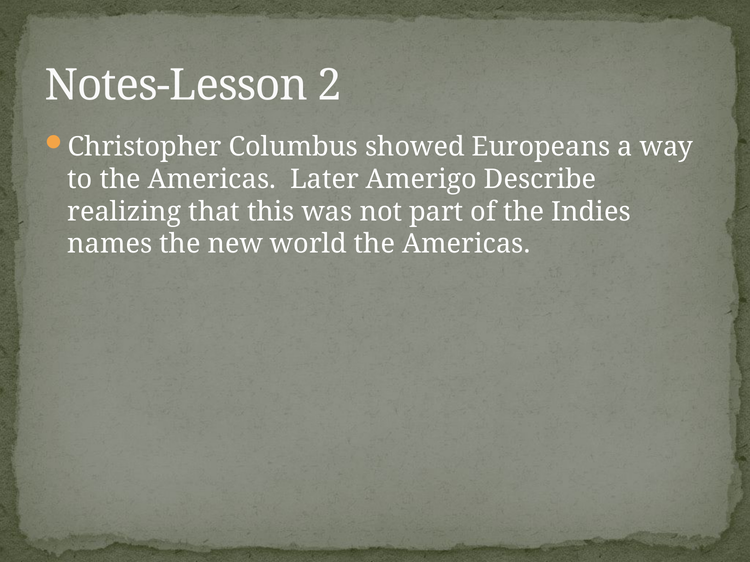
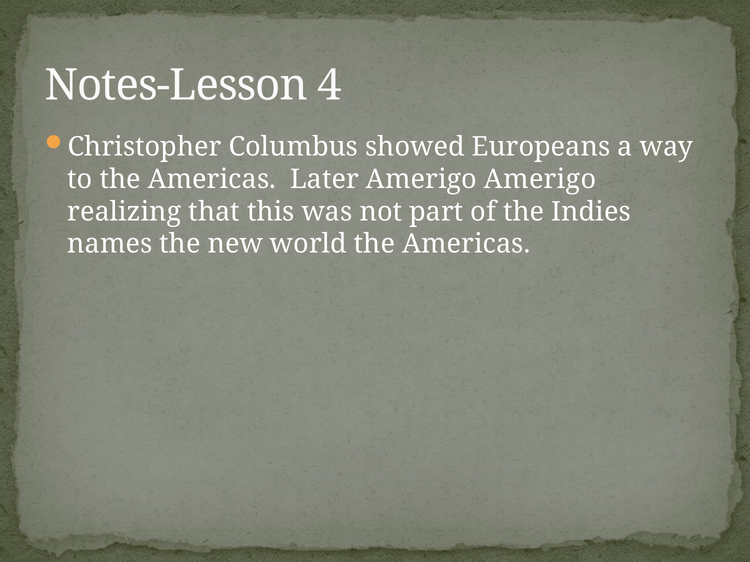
2: 2 -> 4
Amerigo Describe: Describe -> Amerigo
